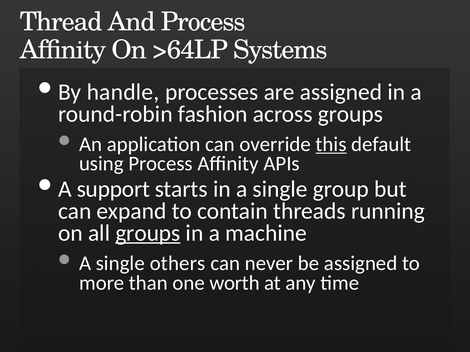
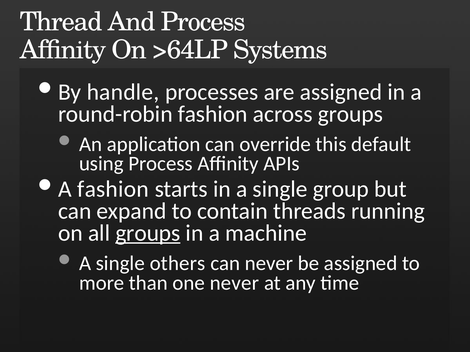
this underline: present -> none
support at (113, 189): support -> fashion
one worth: worth -> never
